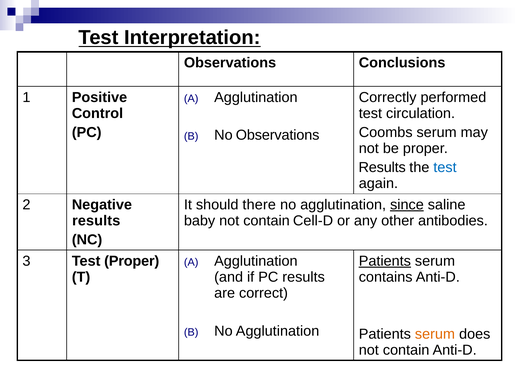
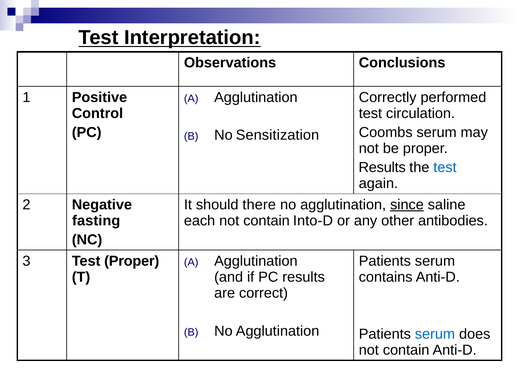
No Observations: Observations -> Sensitization
results at (96, 221): results -> fasting
baby: baby -> each
Cell-D: Cell-D -> Into-D
Patients at (385, 261) underline: present -> none
serum at (435, 334) colour: orange -> blue
